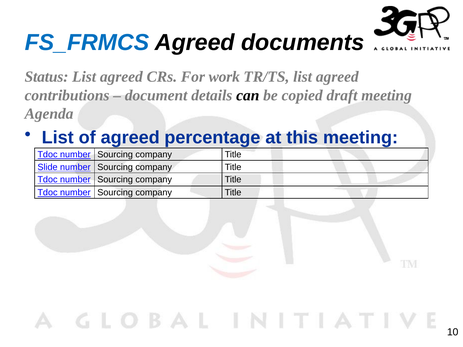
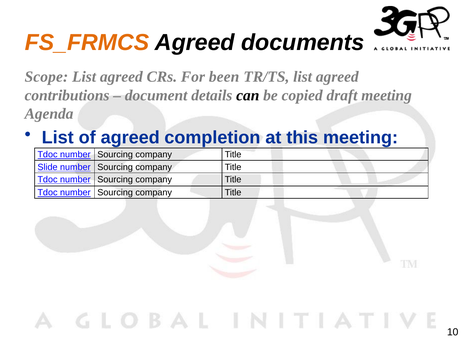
FS_FRMCS colour: blue -> orange
Status: Status -> Scope
work: work -> been
percentage: percentage -> completion
